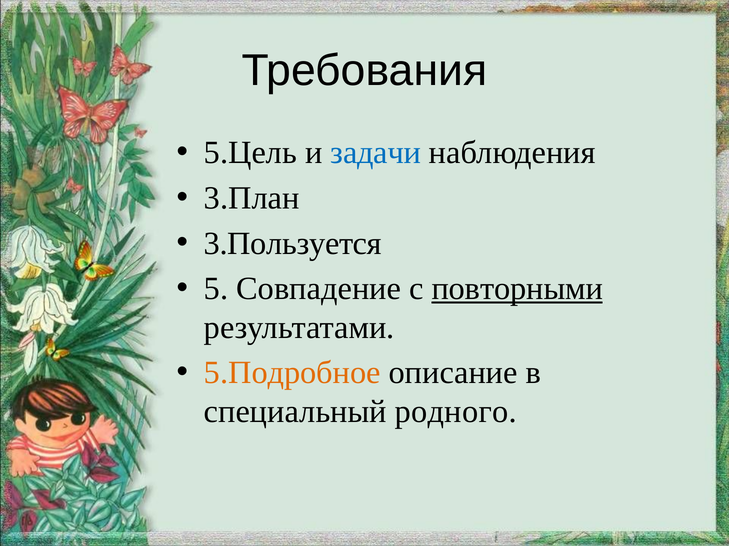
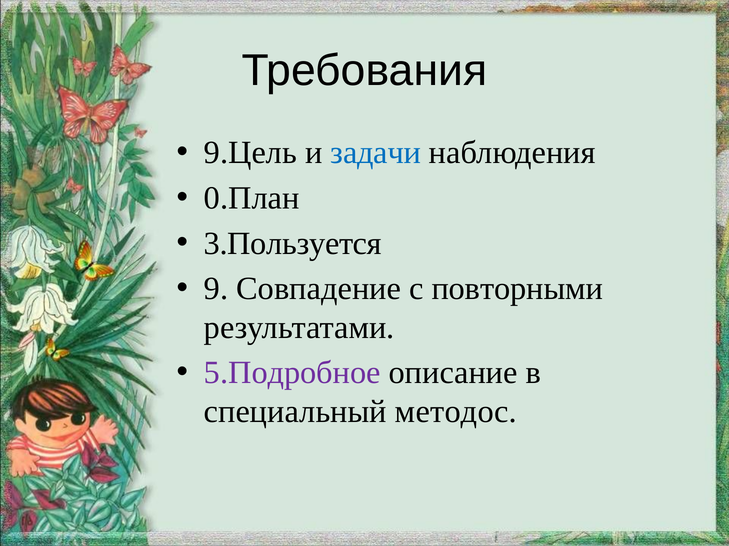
5.Цель: 5.Цель -> 9.Цель
3.План: 3.План -> 0.План
5: 5 -> 9
повторными underline: present -> none
5.Подробное colour: orange -> purple
родного: родного -> методос
